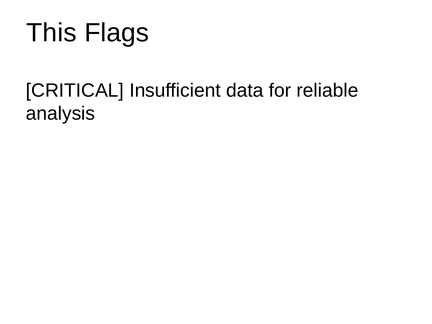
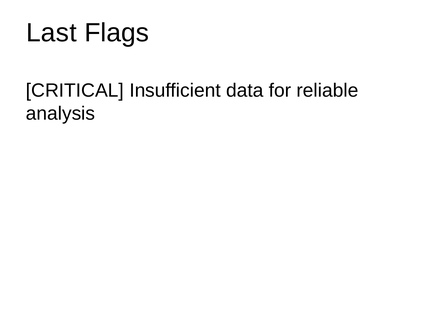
This: This -> Last
